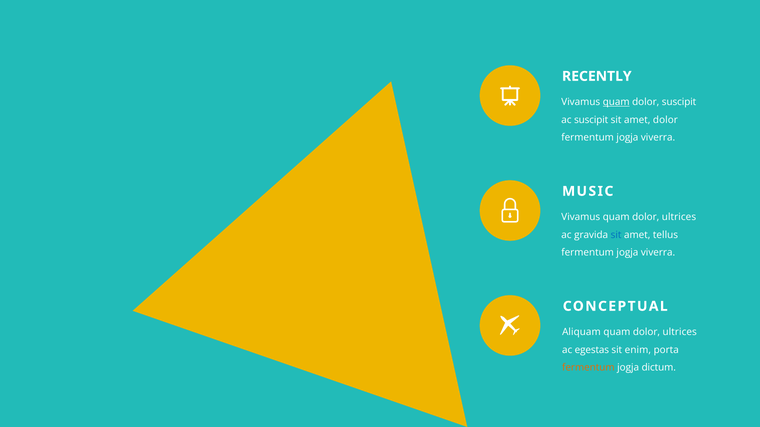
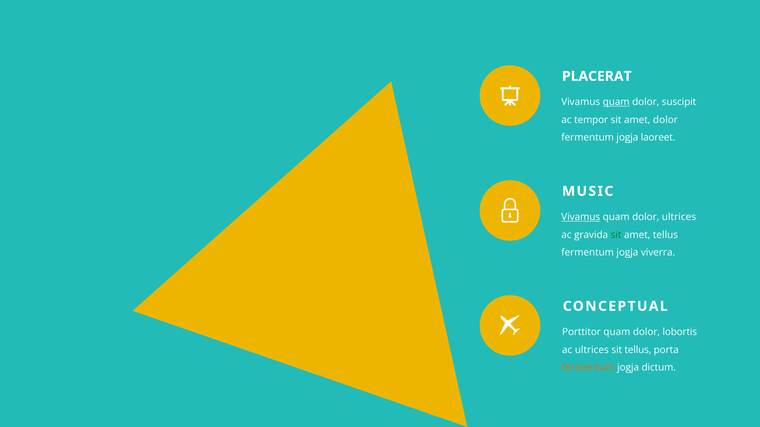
RECENTLY: RECENTLY -> PLACERAT
ac suscipit: suscipit -> tempor
viverra at (658, 138): viverra -> laoreet
Vivamus at (581, 217) underline: none -> present
sit at (616, 235) colour: blue -> green
Aliquam: Aliquam -> Porttitor
ultrices at (680, 332): ultrices -> lobortis
ac egestas: egestas -> ultrices
sit enim: enim -> tellus
